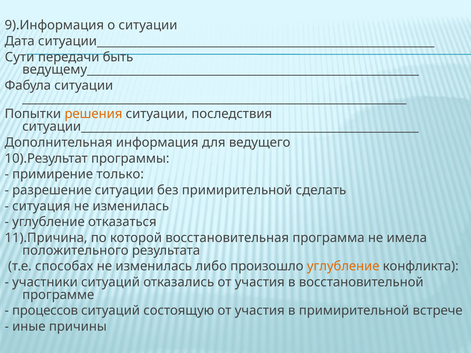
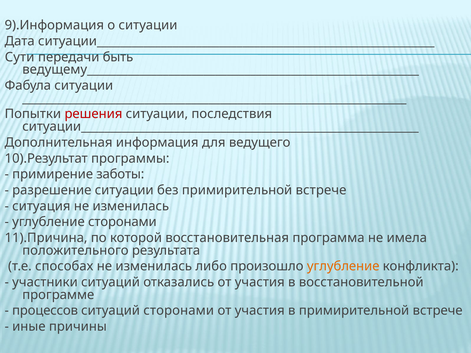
решения colour: orange -> red
только: только -> заботы
без примирительной сделать: сделать -> встрече
углубление отказаться: отказаться -> сторонами
ситуаций состоящую: состоящую -> сторонами
